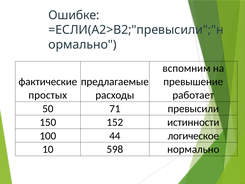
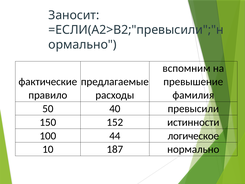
Ошибке: Ошибке -> Заносит
простых: простых -> правило
работает: работает -> фамилия
71: 71 -> 40
598: 598 -> 187
